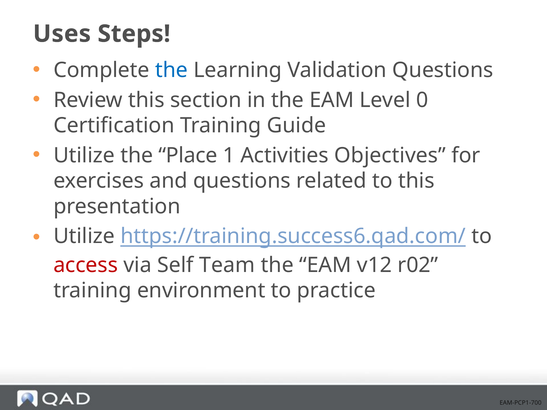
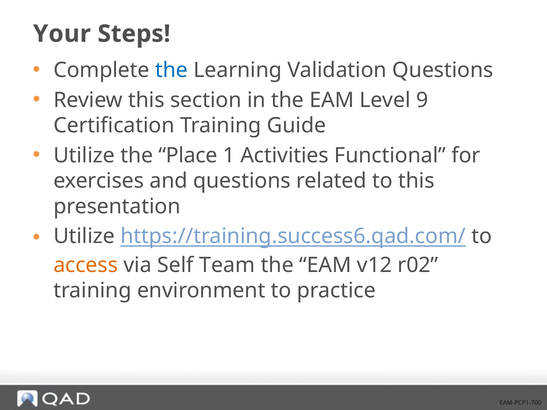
Uses: Uses -> Your
0: 0 -> 9
Objectives: Objectives -> Functional
access colour: red -> orange
